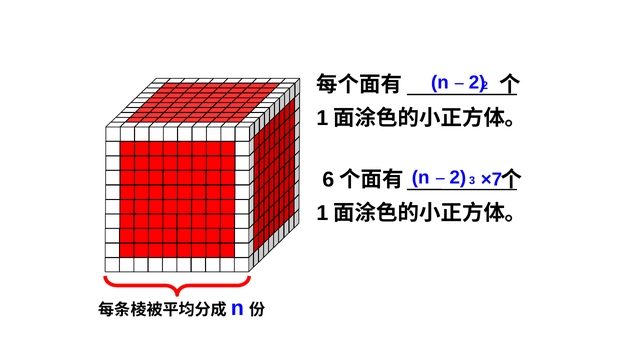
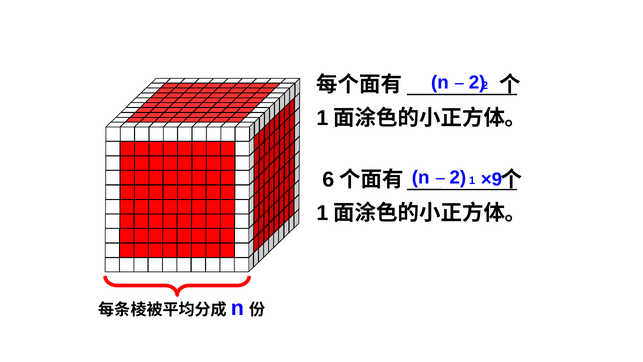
3: 3 -> 1
×7: ×7 -> ×9
